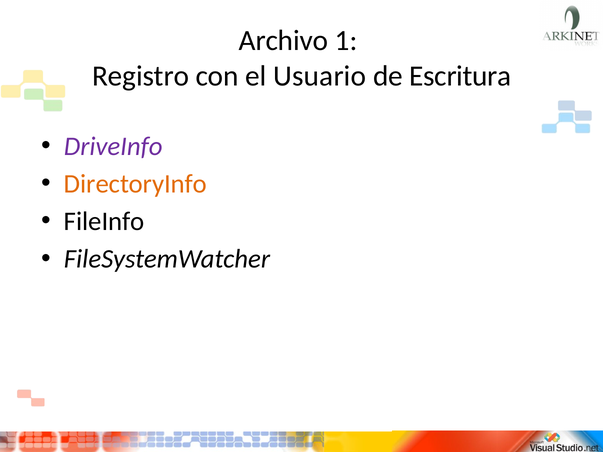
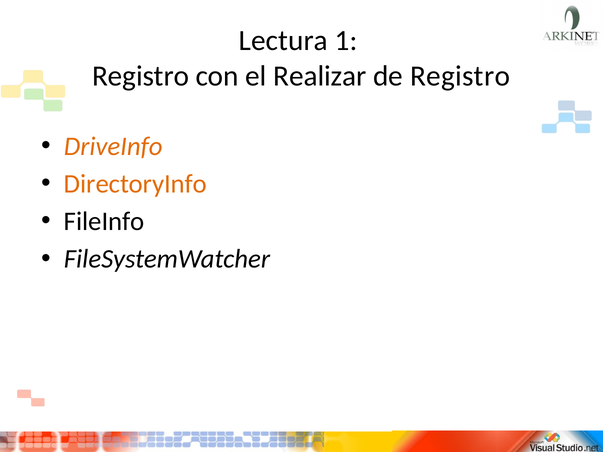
Archivo: Archivo -> Lectura
Usuario: Usuario -> Realizar
de Escritura: Escritura -> Registro
DriveInfo colour: purple -> orange
